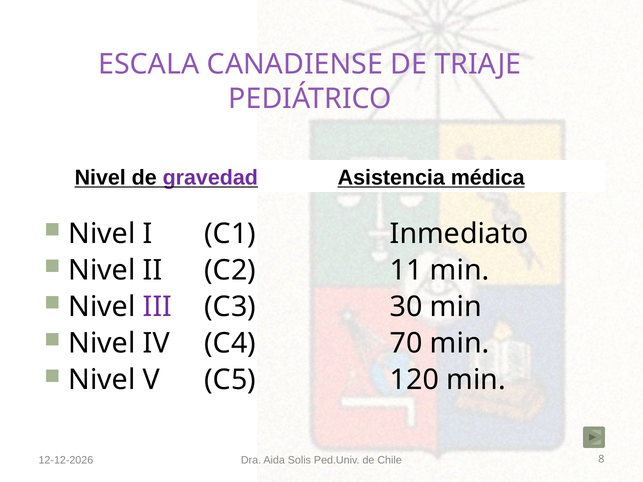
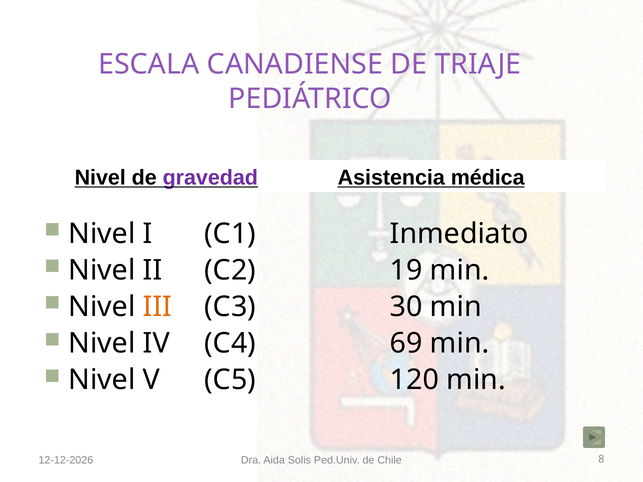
11: 11 -> 19
III colour: purple -> orange
70: 70 -> 69
